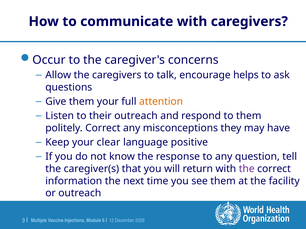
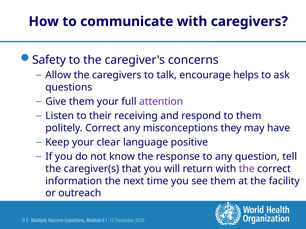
Occur: Occur -> Safety
attention colour: orange -> purple
their outreach: outreach -> receiving
